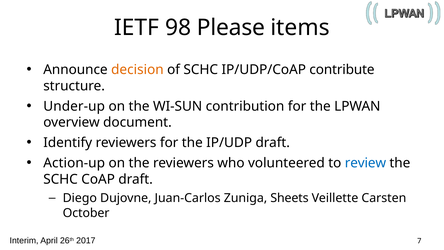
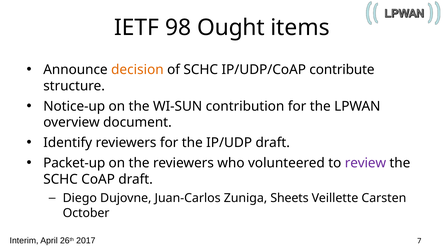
Please: Please -> Ought
Under-up: Under-up -> Notice-up
Action-up: Action-up -> Packet-up
review colour: blue -> purple
